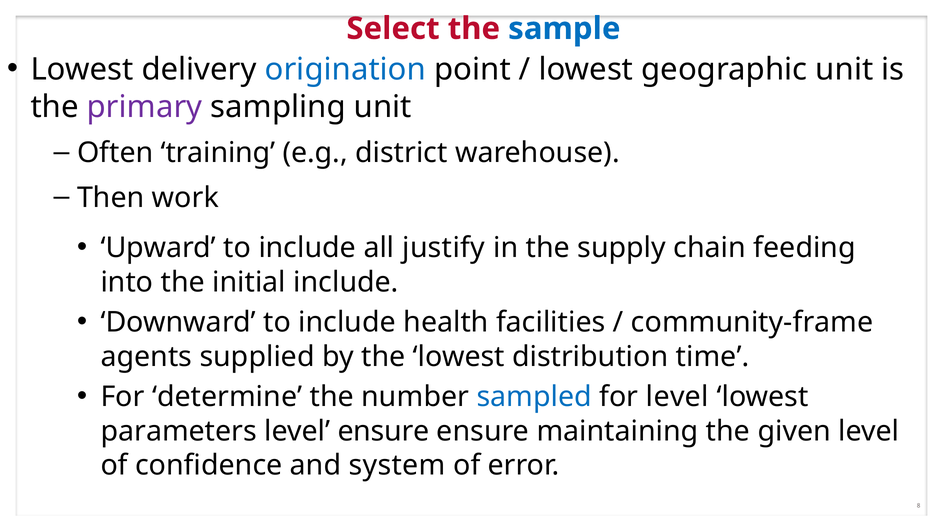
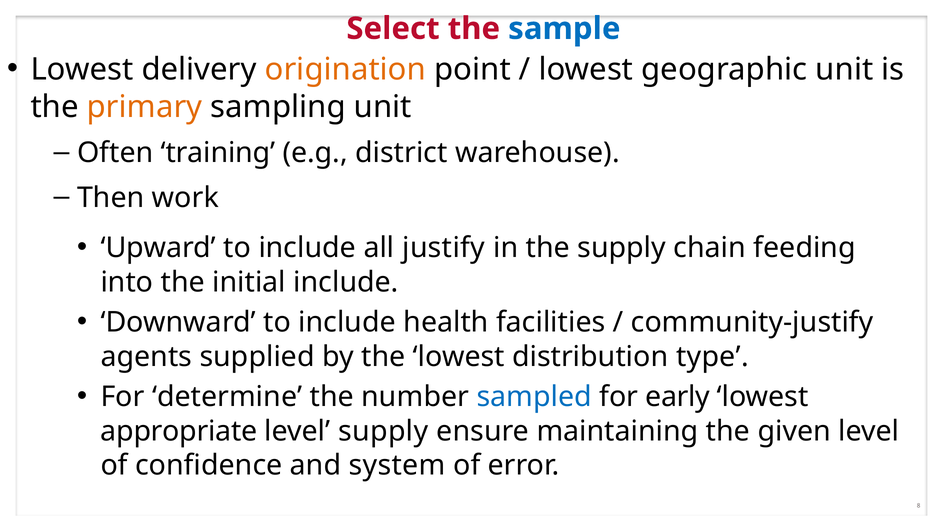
origination colour: blue -> orange
primary colour: purple -> orange
community-frame: community-frame -> community-justify
time: time -> type
for level: level -> early
parameters: parameters -> appropriate
level ensure: ensure -> supply
